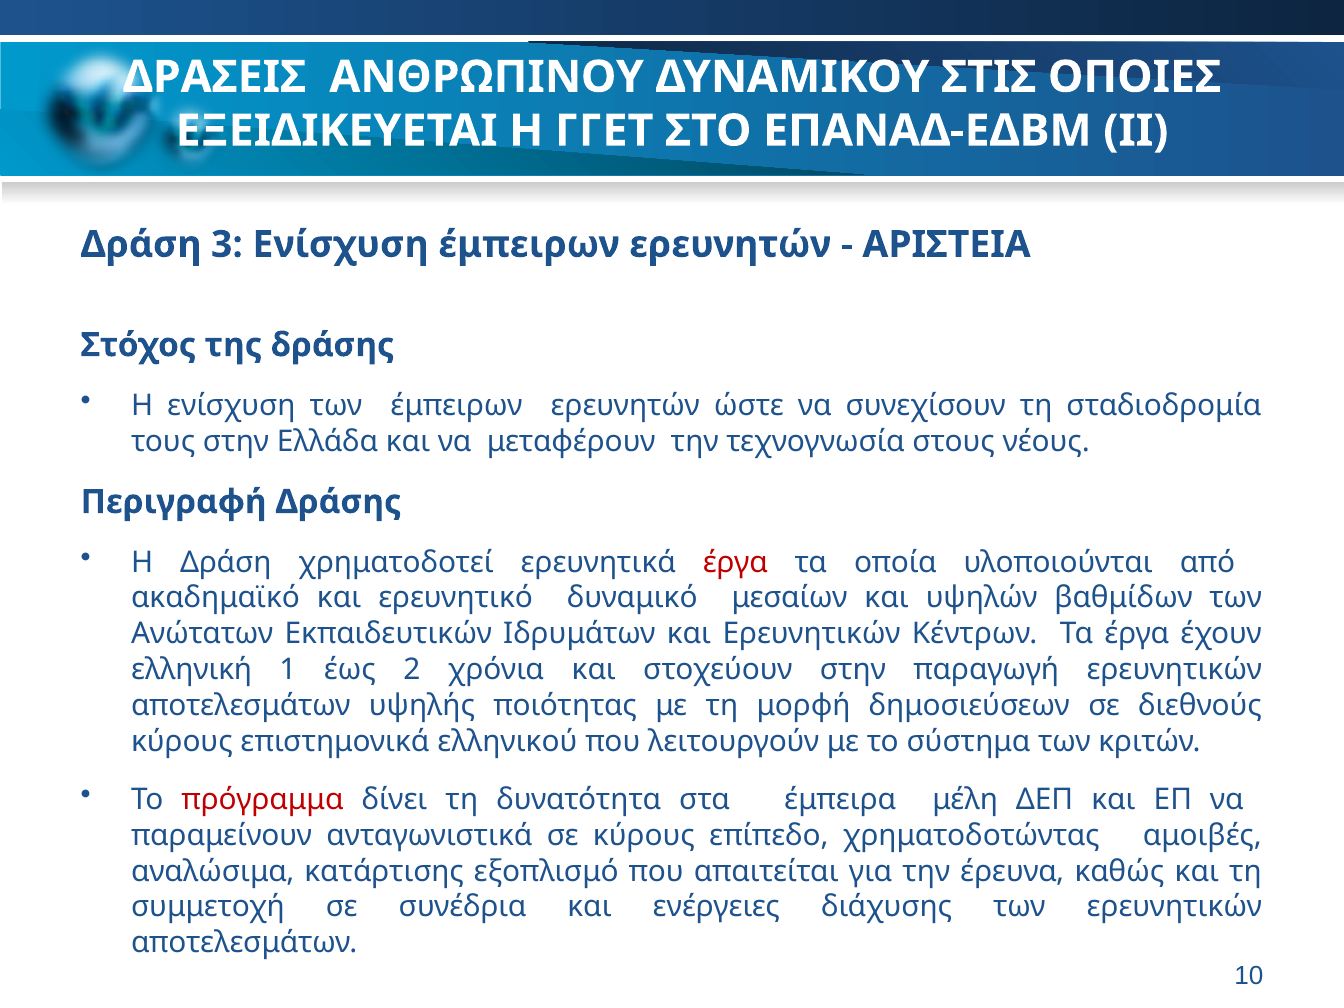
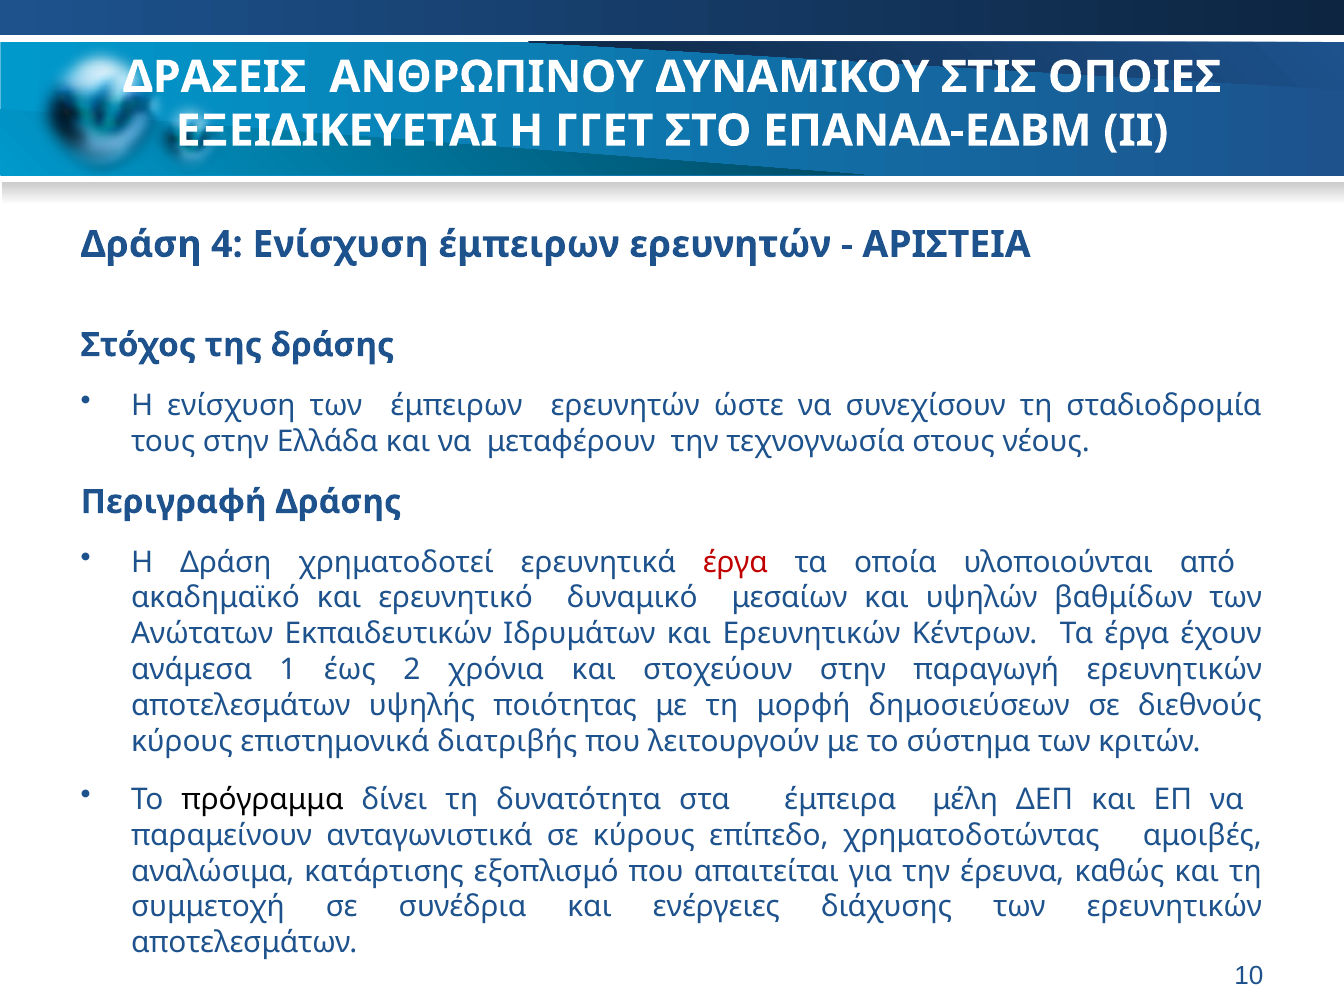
3: 3 -> 4
ελληνική: ελληνική -> ανάμεσα
ελληνικού: ελληνικού -> διατριβής
πρόγραμμα colour: red -> black
